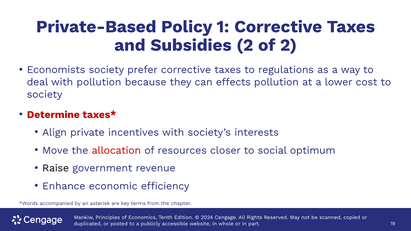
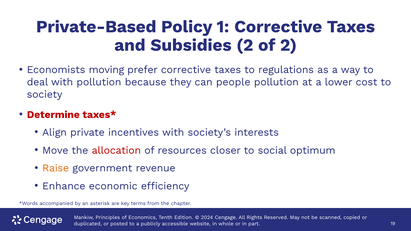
Economists society: society -> moving
effects: effects -> people
Raise colour: black -> orange
